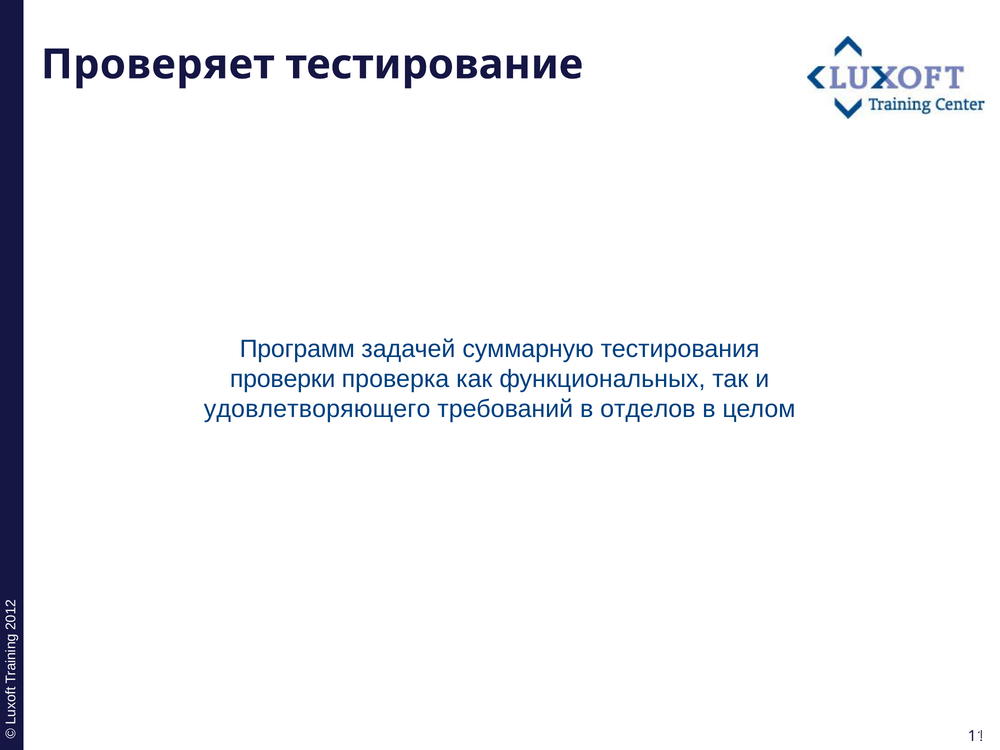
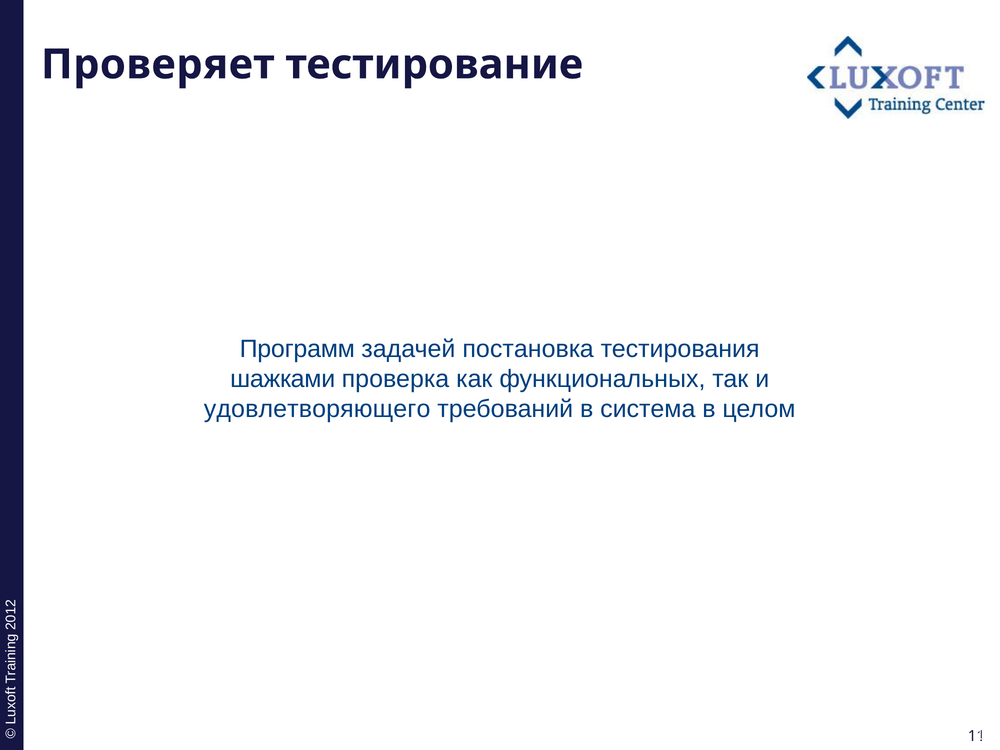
суммарную: суммарную -> постановка
проверки: проверки -> шажками
отделов: отделов -> система
